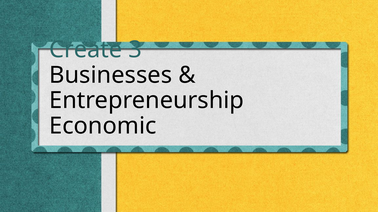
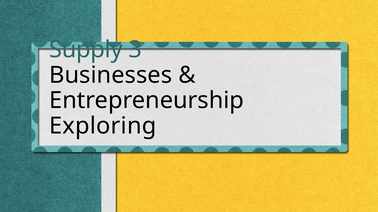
Create: Create -> Supply
Economic: Economic -> Exploring
